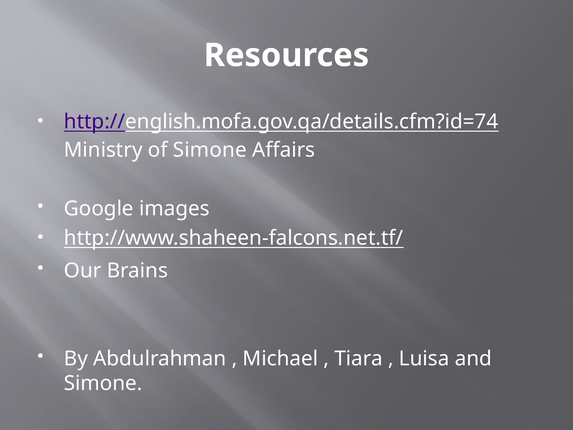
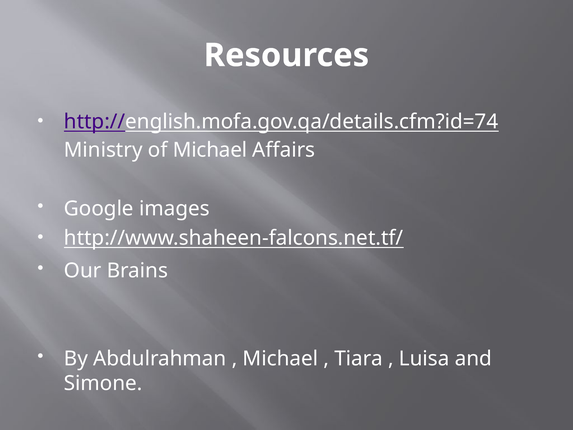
of Simone: Simone -> Michael
